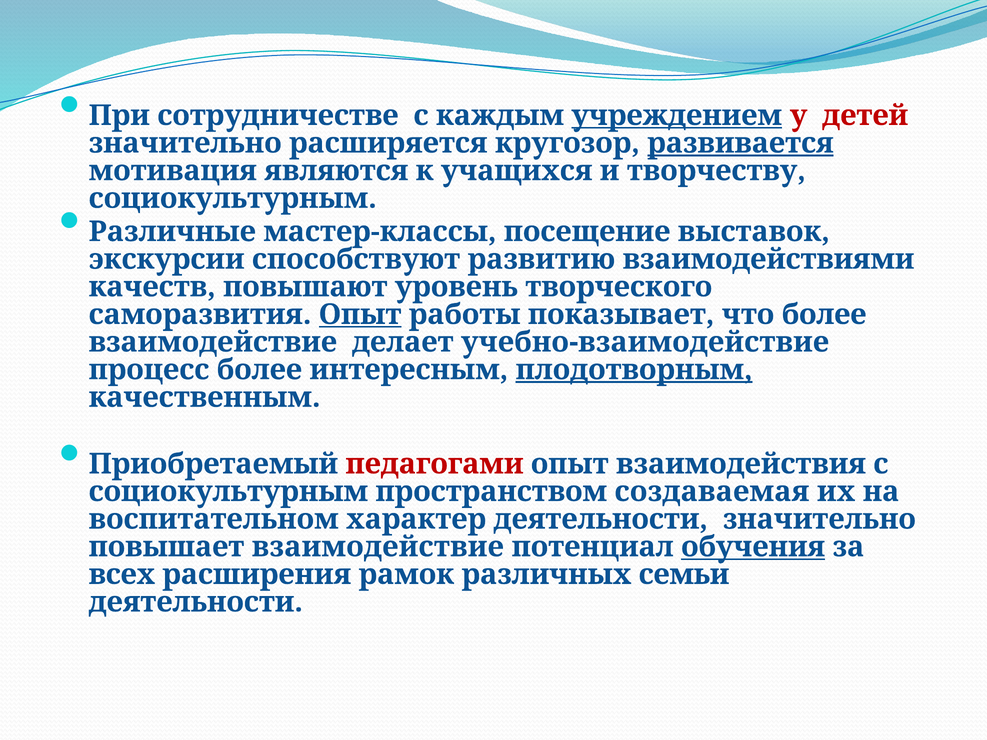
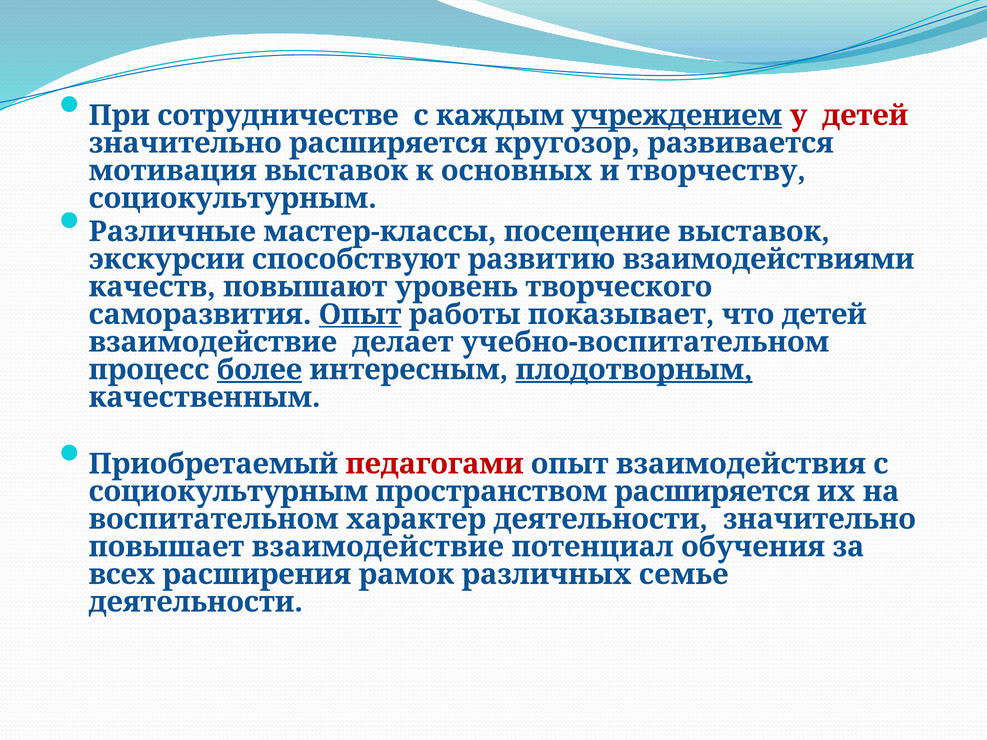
развивается underline: present -> none
мотивация являются: являются -> выставок
учащихся: учащихся -> основных
что более: более -> детей
учебно-взаимодействие: учебно-взаимодействие -> учебно-воспитательном
более at (259, 370) underline: none -> present
пространством создаваемая: создаваемая -> расширяется
обучения underline: present -> none
семьи: семьи -> семье
